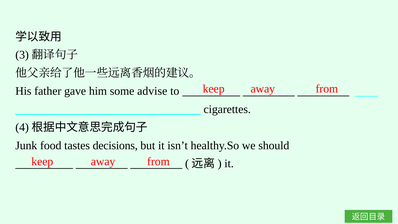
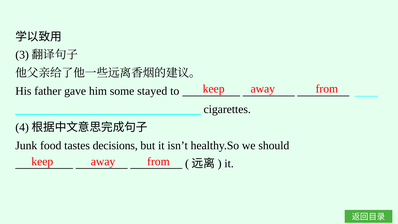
advise: advise -> stayed
